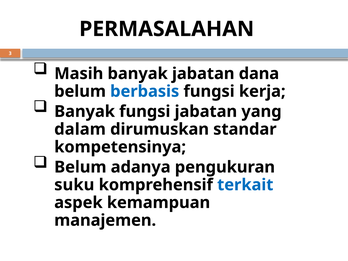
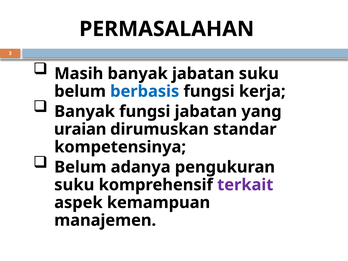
jabatan dana: dana -> suku
dalam: dalam -> uraian
terkait colour: blue -> purple
